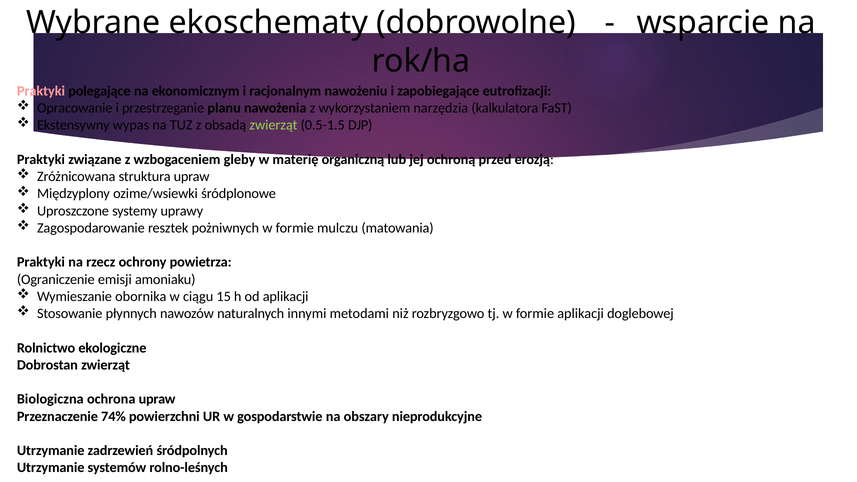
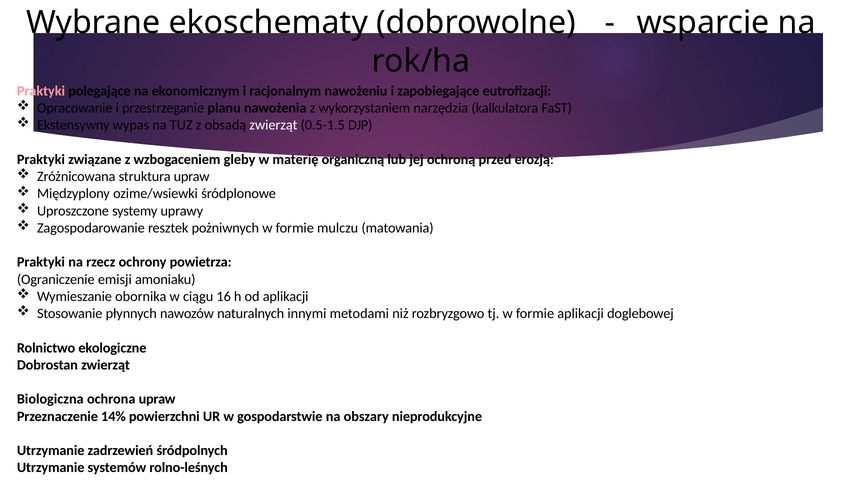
zwierząt at (273, 125) colour: light green -> white
15: 15 -> 16
74%: 74% -> 14%
